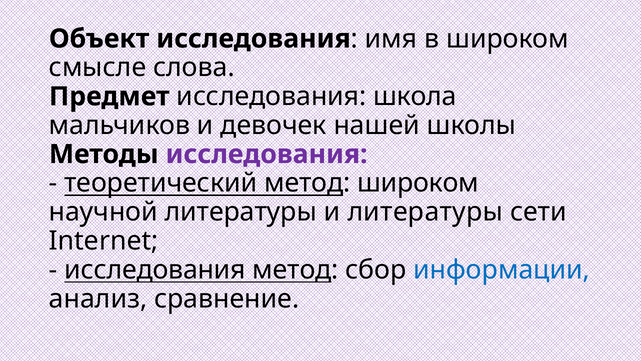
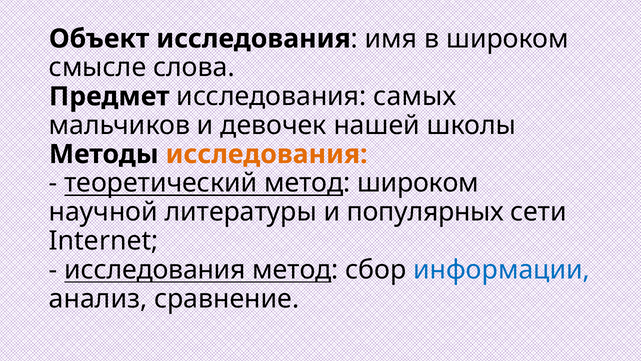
школа: школа -> самых
исследования at (267, 154) colour: purple -> orange
и литературы: литературы -> популярных
